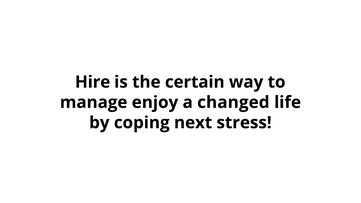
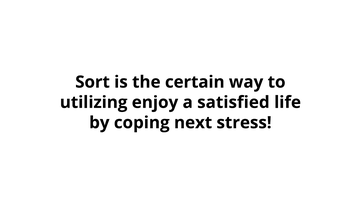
Hire: Hire -> Sort
manage: manage -> utilizing
changed: changed -> satisfied
